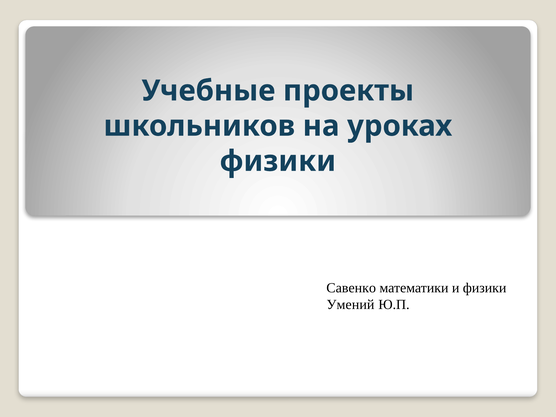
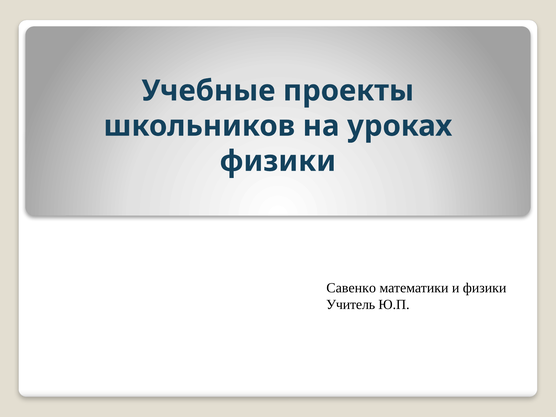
Умений: Умений -> Учитель
